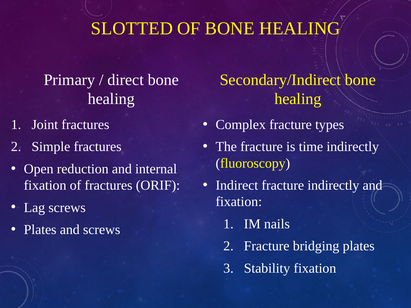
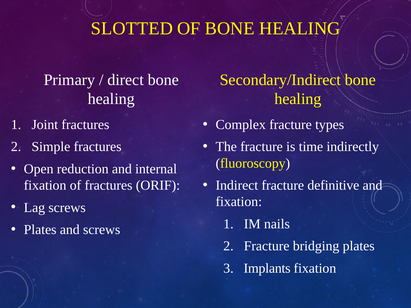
fracture indirectly: indirectly -> definitive
Stability: Stability -> Implants
